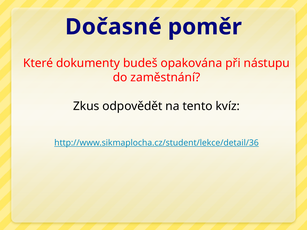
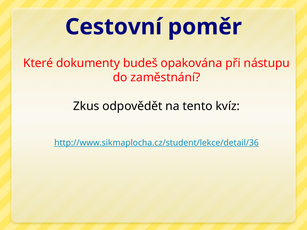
Dočasné: Dočasné -> Cestovní
